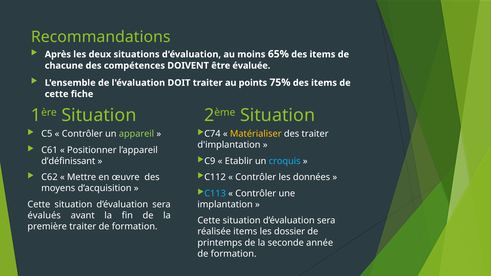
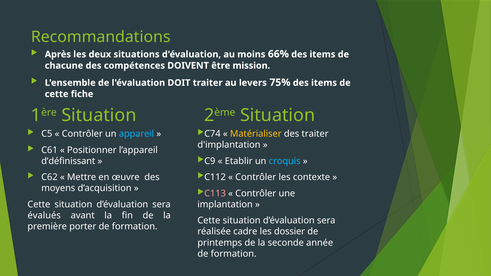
65%: 65% -> 66%
évaluée: évaluée -> mission
points: points -> levers
appareil colour: light green -> light blue
données: données -> contexte
C113 colour: light blue -> pink
première traiter: traiter -> porter
réalisée items: items -> cadre
